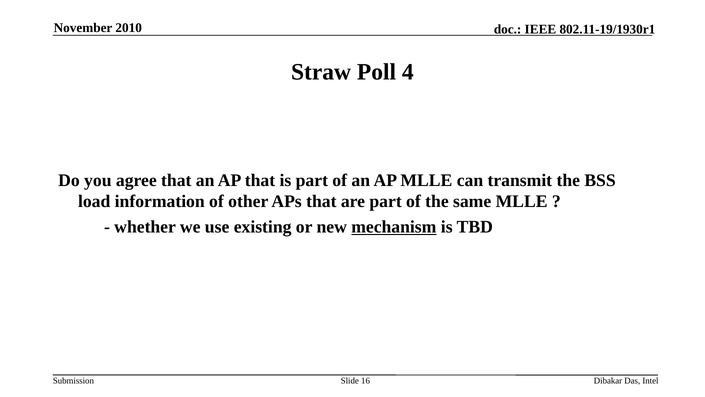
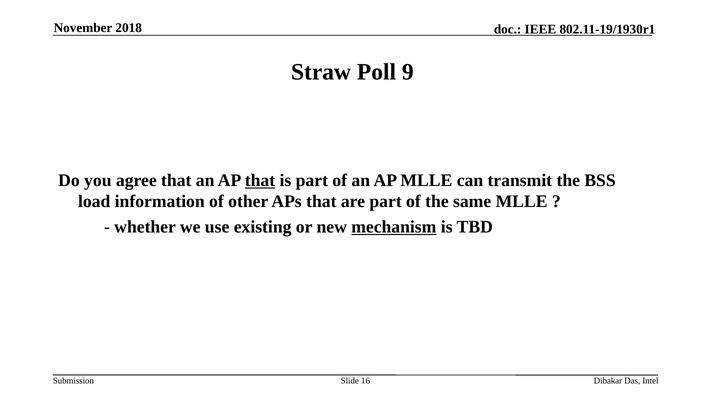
2010: 2010 -> 2018
4: 4 -> 9
that at (260, 180) underline: none -> present
